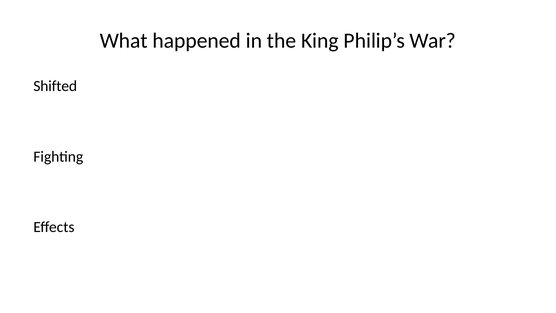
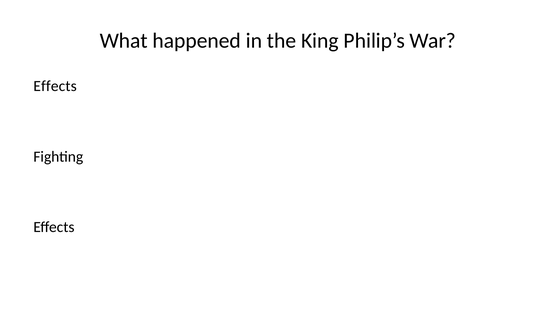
Shifted at (55, 86): Shifted -> Effects
